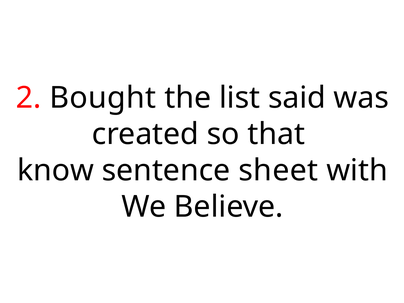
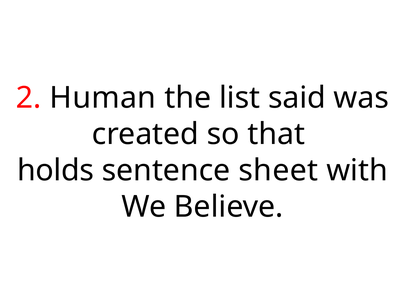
Bought: Bought -> Human
know: know -> holds
